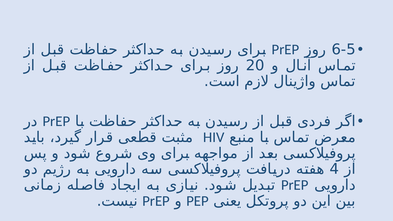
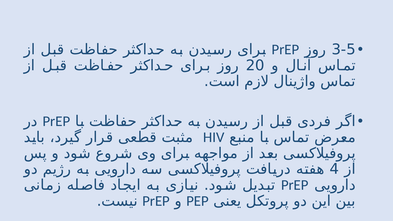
6-5: 6-5 -> 3-5
